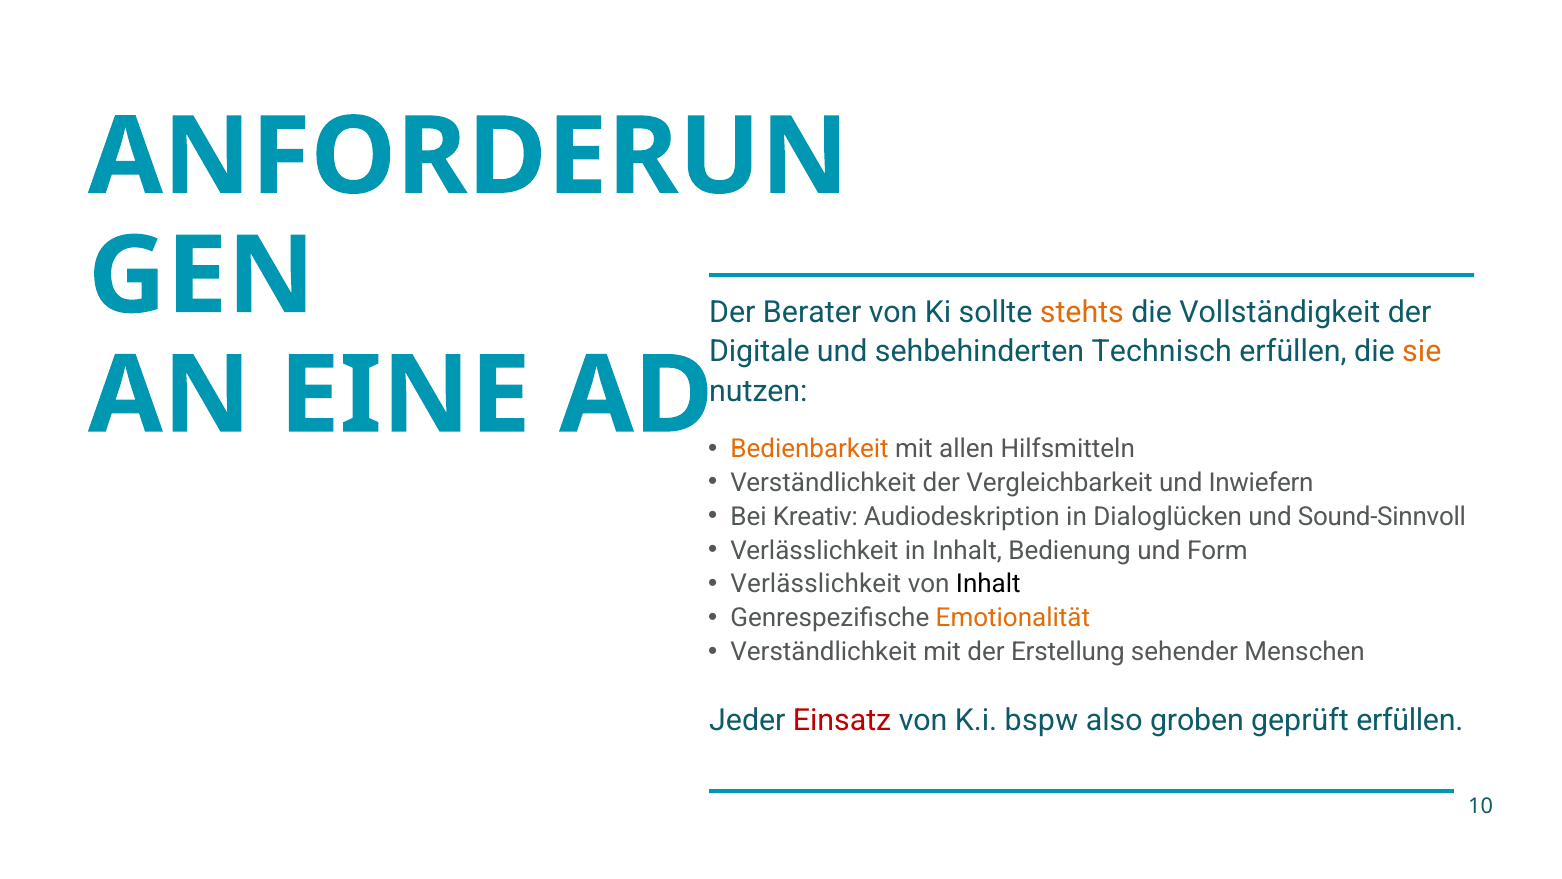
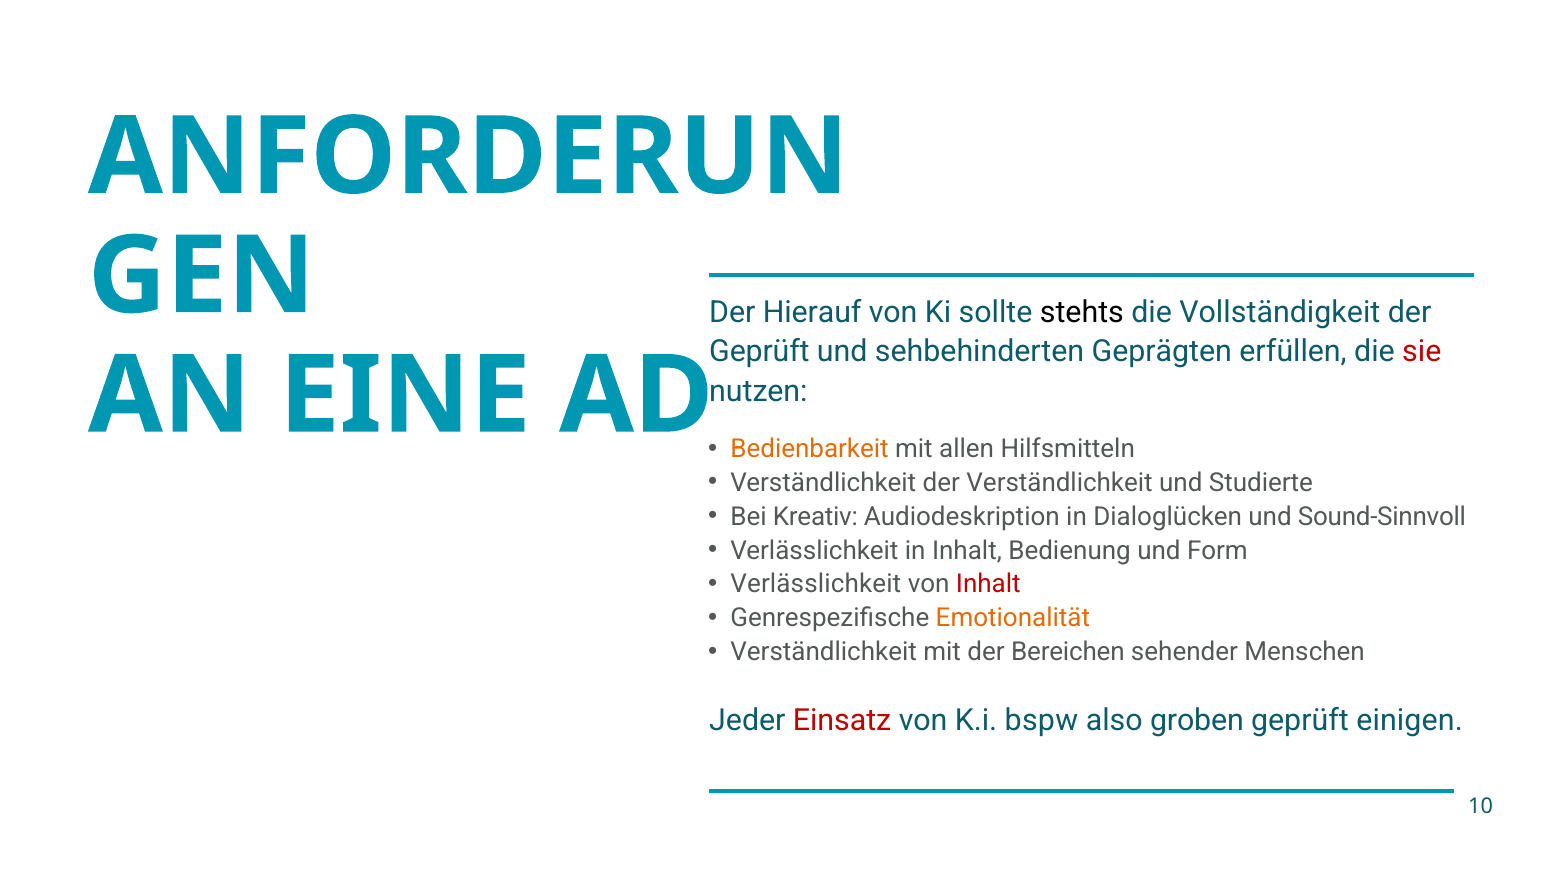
Berater: Berater -> Hierauf
stehts colour: orange -> black
Digitale at (759, 352): Digitale -> Geprüft
Technisch: Technisch -> Geprägten
sie colour: orange -> red
der Vergleichbarkeit: Vergleichbarkeit -> Verständlichkeit
Inwiefern: Inwiefern -> Studierte
Inhalt at (988, 584) colour: black -> red
Erstellung: Erstellung -> Bereichen
geprüft erfüllen: erfüllen -> einigen
